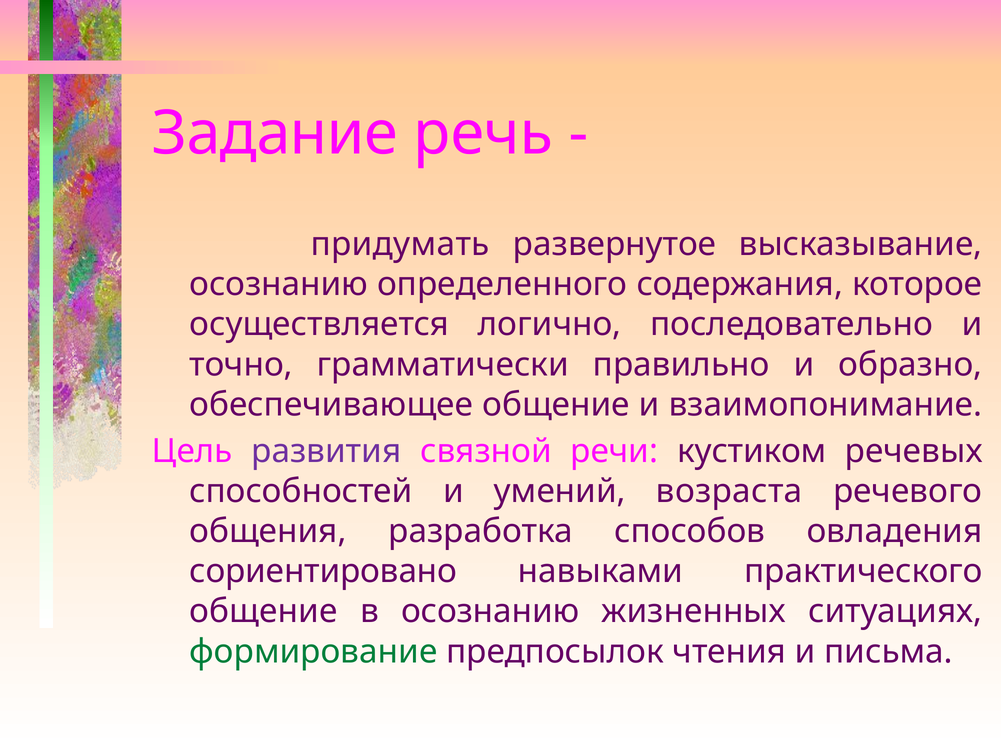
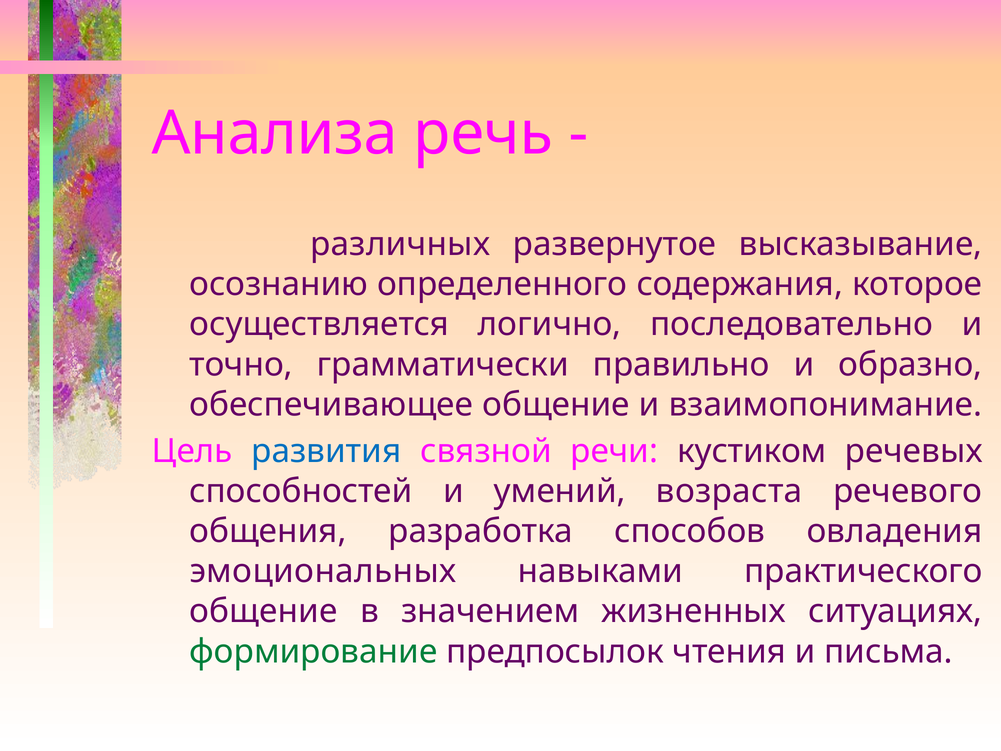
Задание: Задание -> Анализа
придумать: придумать -> различных
развития colour: purple -> blue
сориентировано: сориентировано -> эмоциональных
в осознанию: осознанию -> значением
